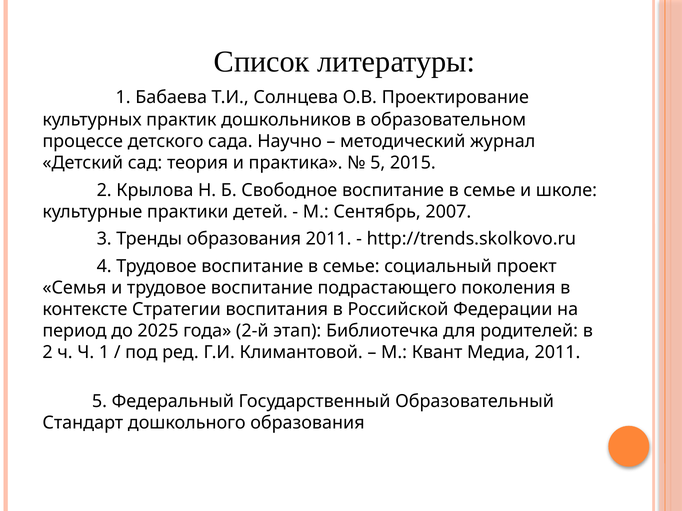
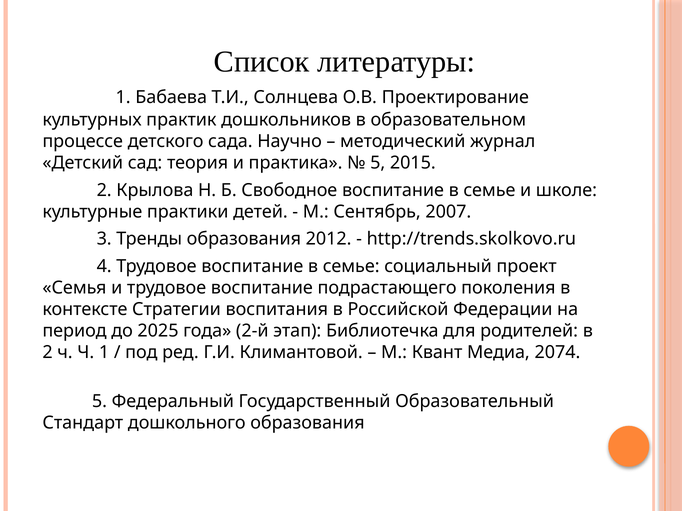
образования 2011: 2011 -> 2012
Медиа 2011: 2011 -> 2074
